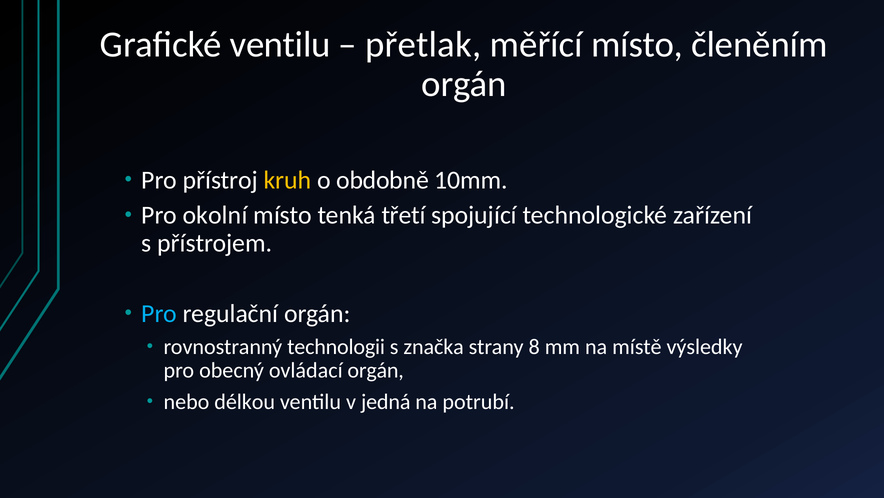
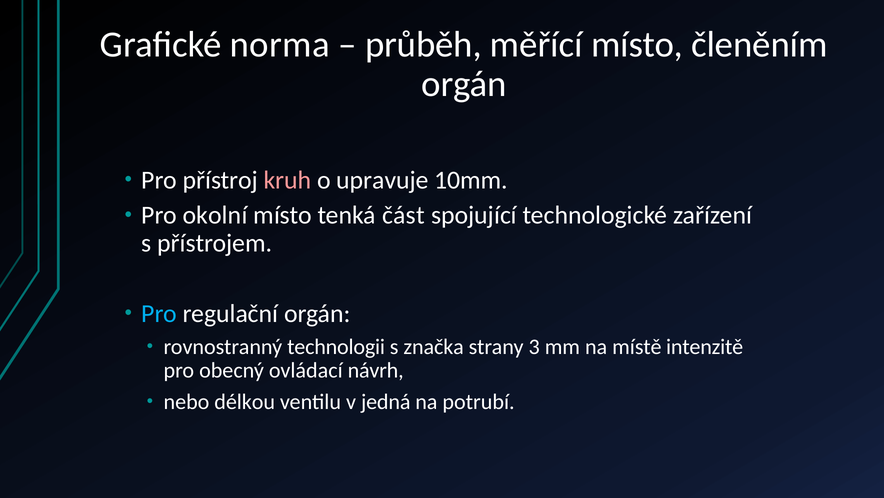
Grafické ventilu: ventilu -> norma
přetlak: přetlak -> průběh
kruh colour: yellow -> pink
obdobně: obdobně -> upravuje
třetí: třetí -> část
8: 8 -> 3
výsledky: výsledky -> intenzitě
ovládací orgán: orgán -> návrh
